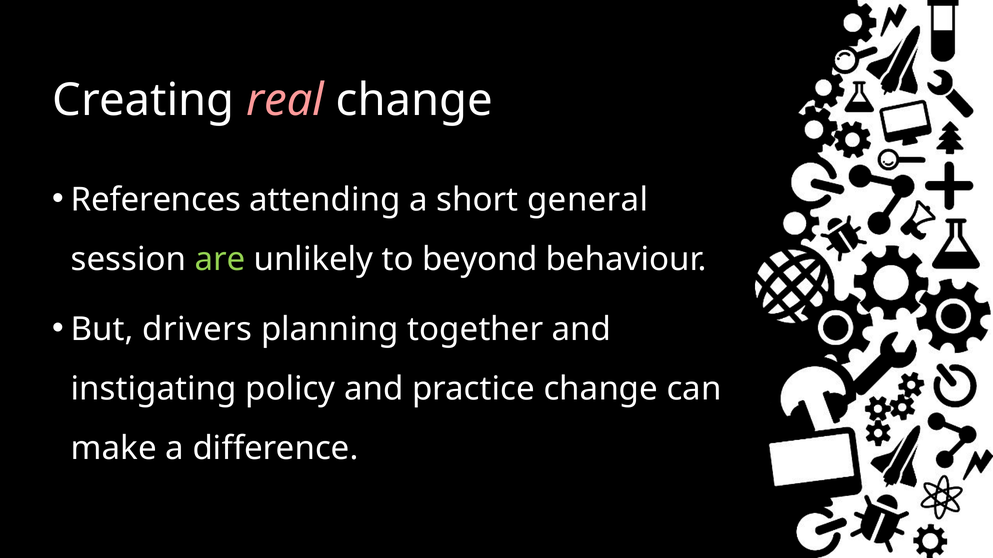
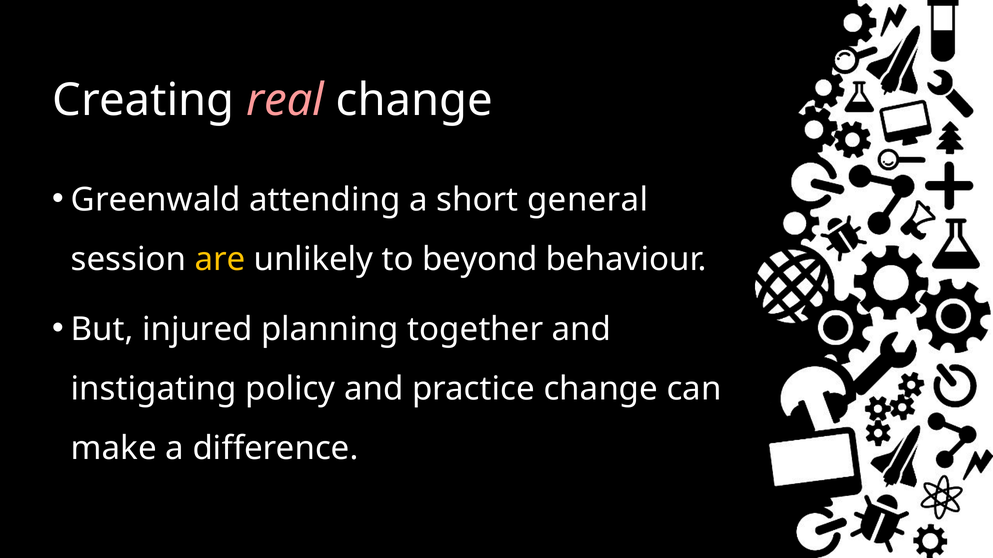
References: References -> Greenwald
are colour: light green -> yellow
drivers: drivers -> injured
